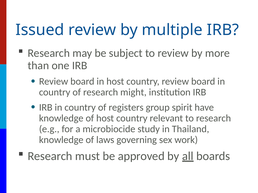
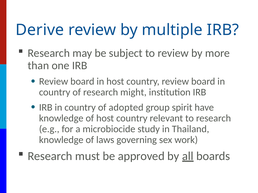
Issued: Issued -> Derive
registers: registers -> adopted
